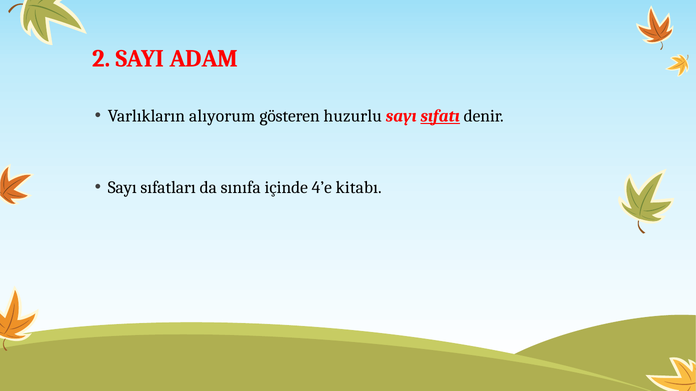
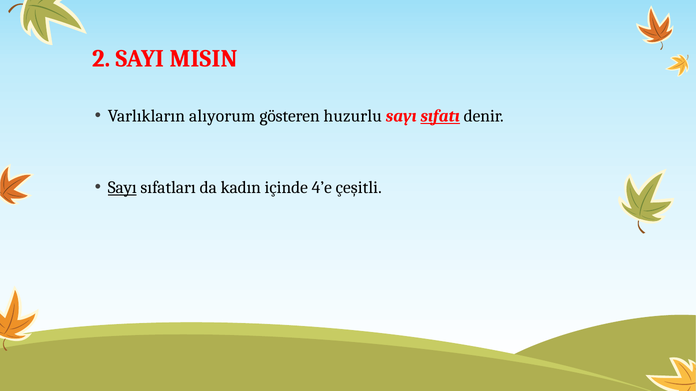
ADAM: ADAM -> MISIN
Sayı at (122, 188) underline: none -> present
sınıfa: sınıfa -> kadın
kitabı: kitabı -> çeşitli
